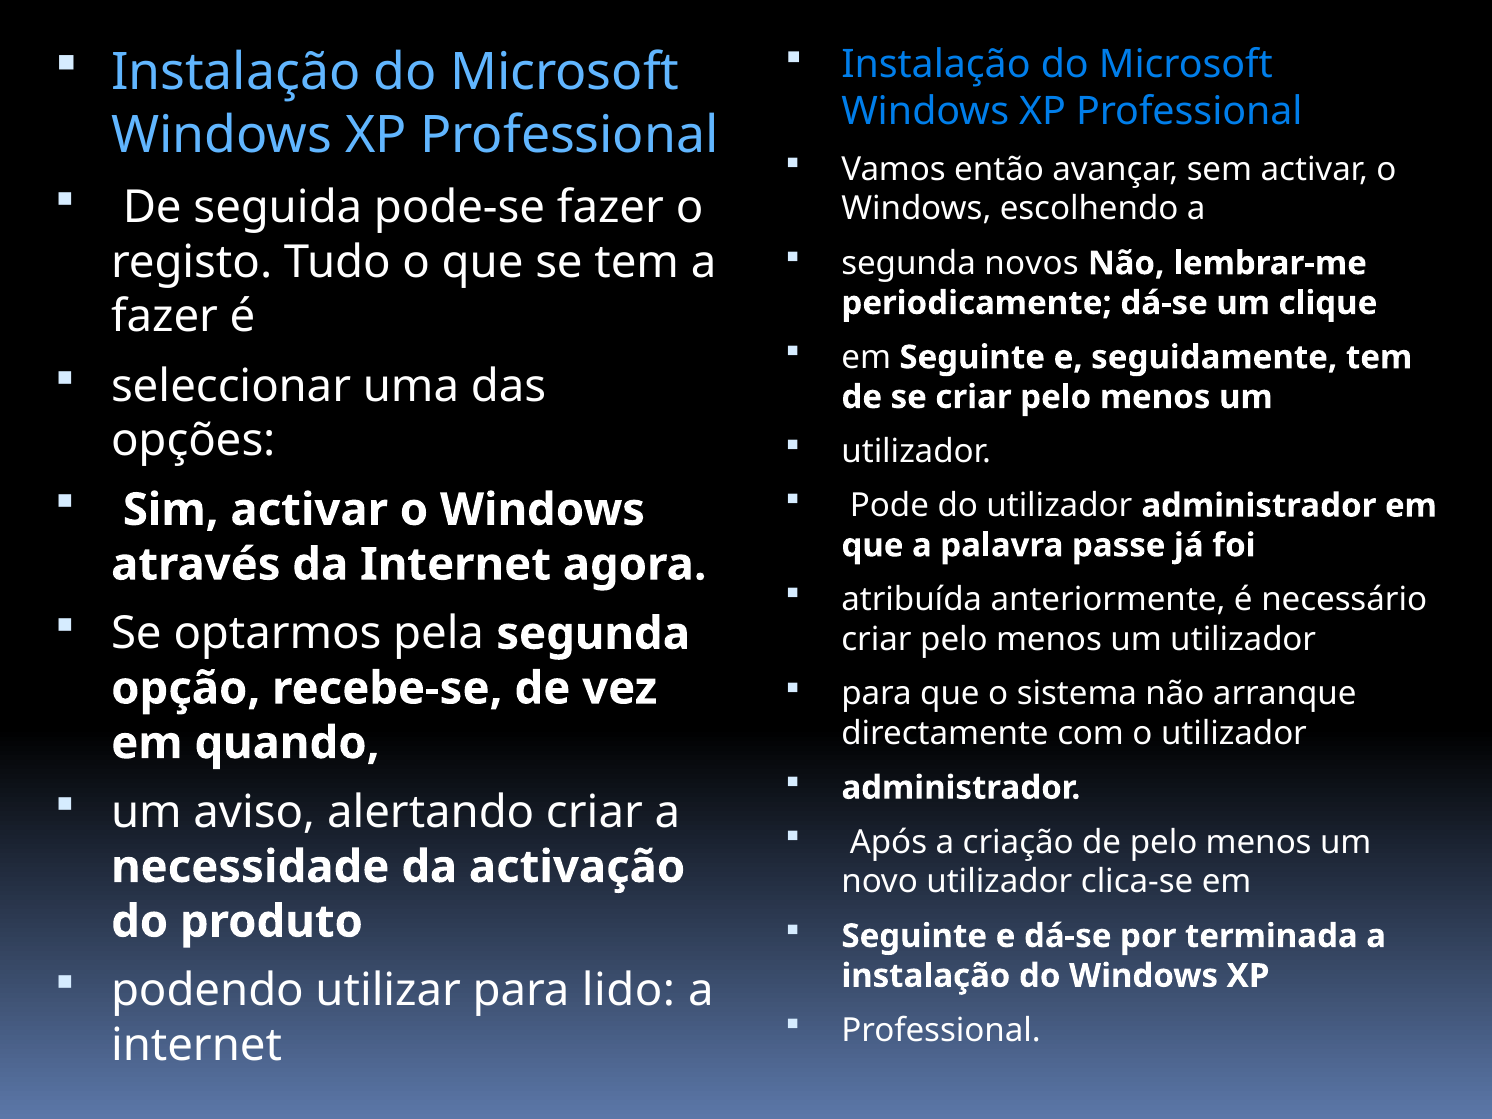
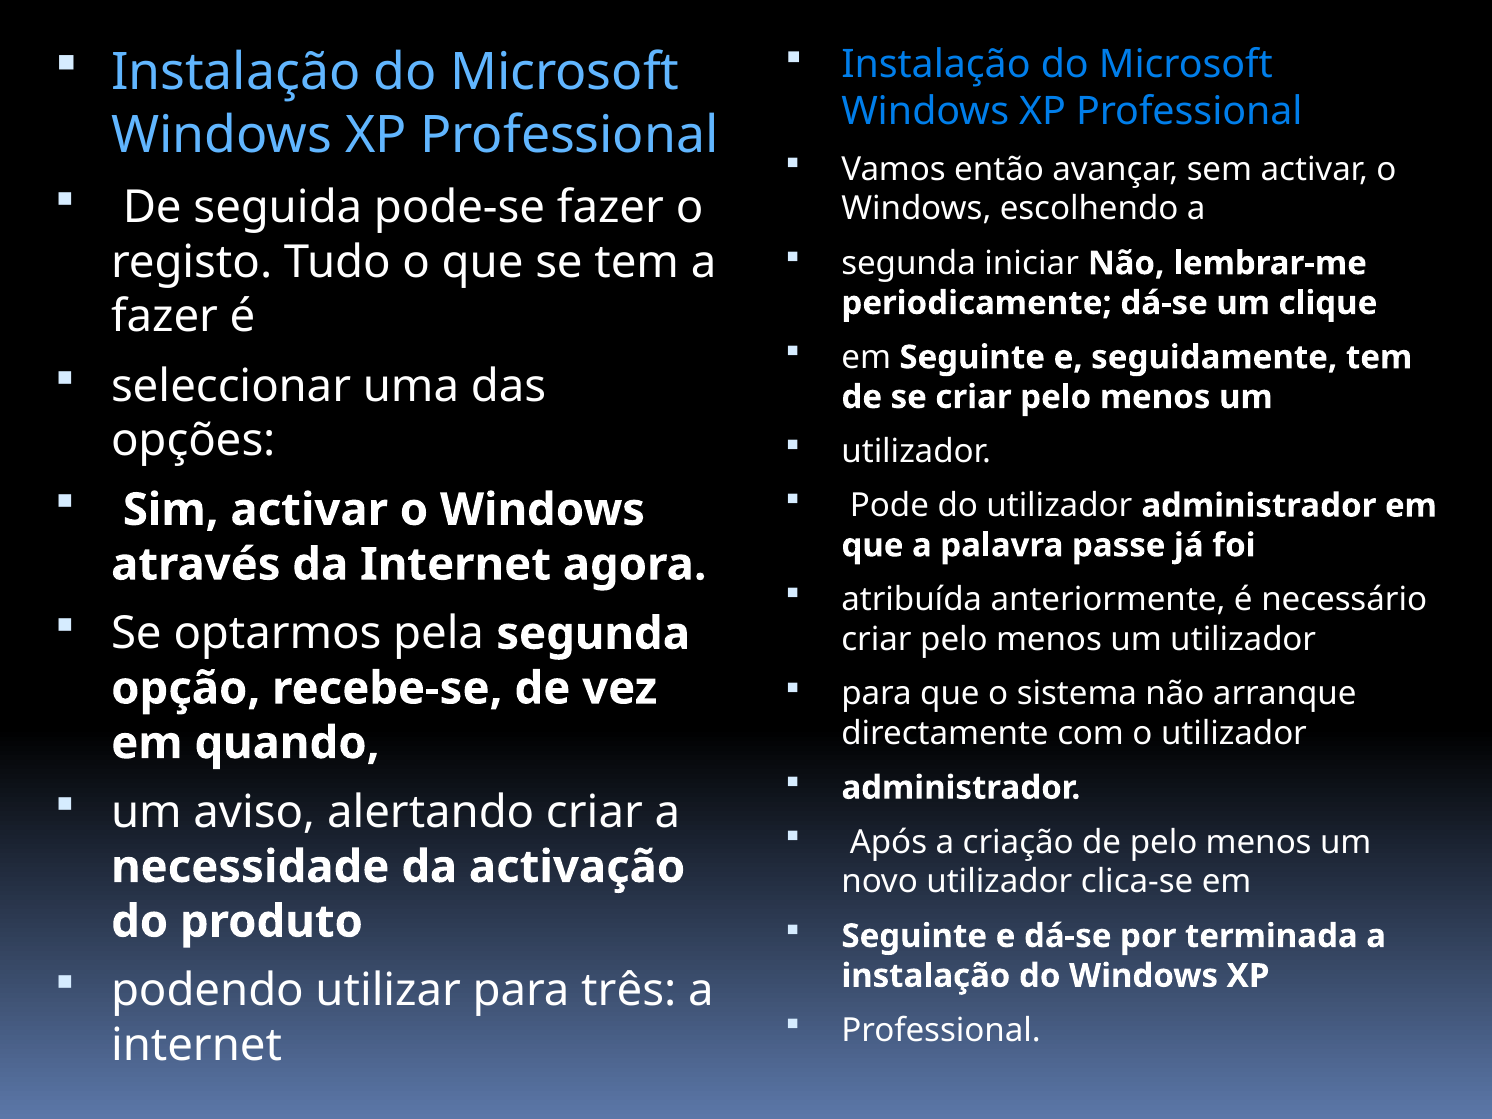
novos: novos -> iniciar
lido: lido -> três
